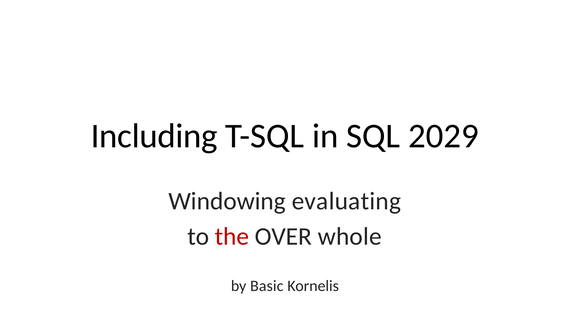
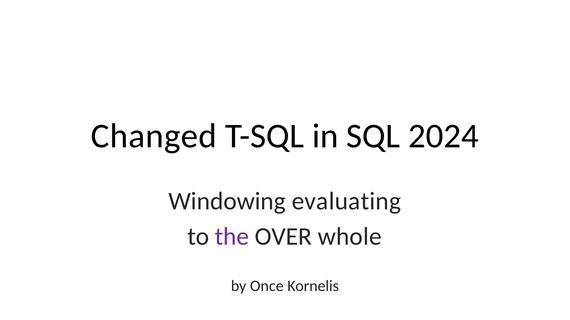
Including: Including -> Changed
2029: 2029 -> 2024
the colour: red -> purple
Basic: Basic -> Once
